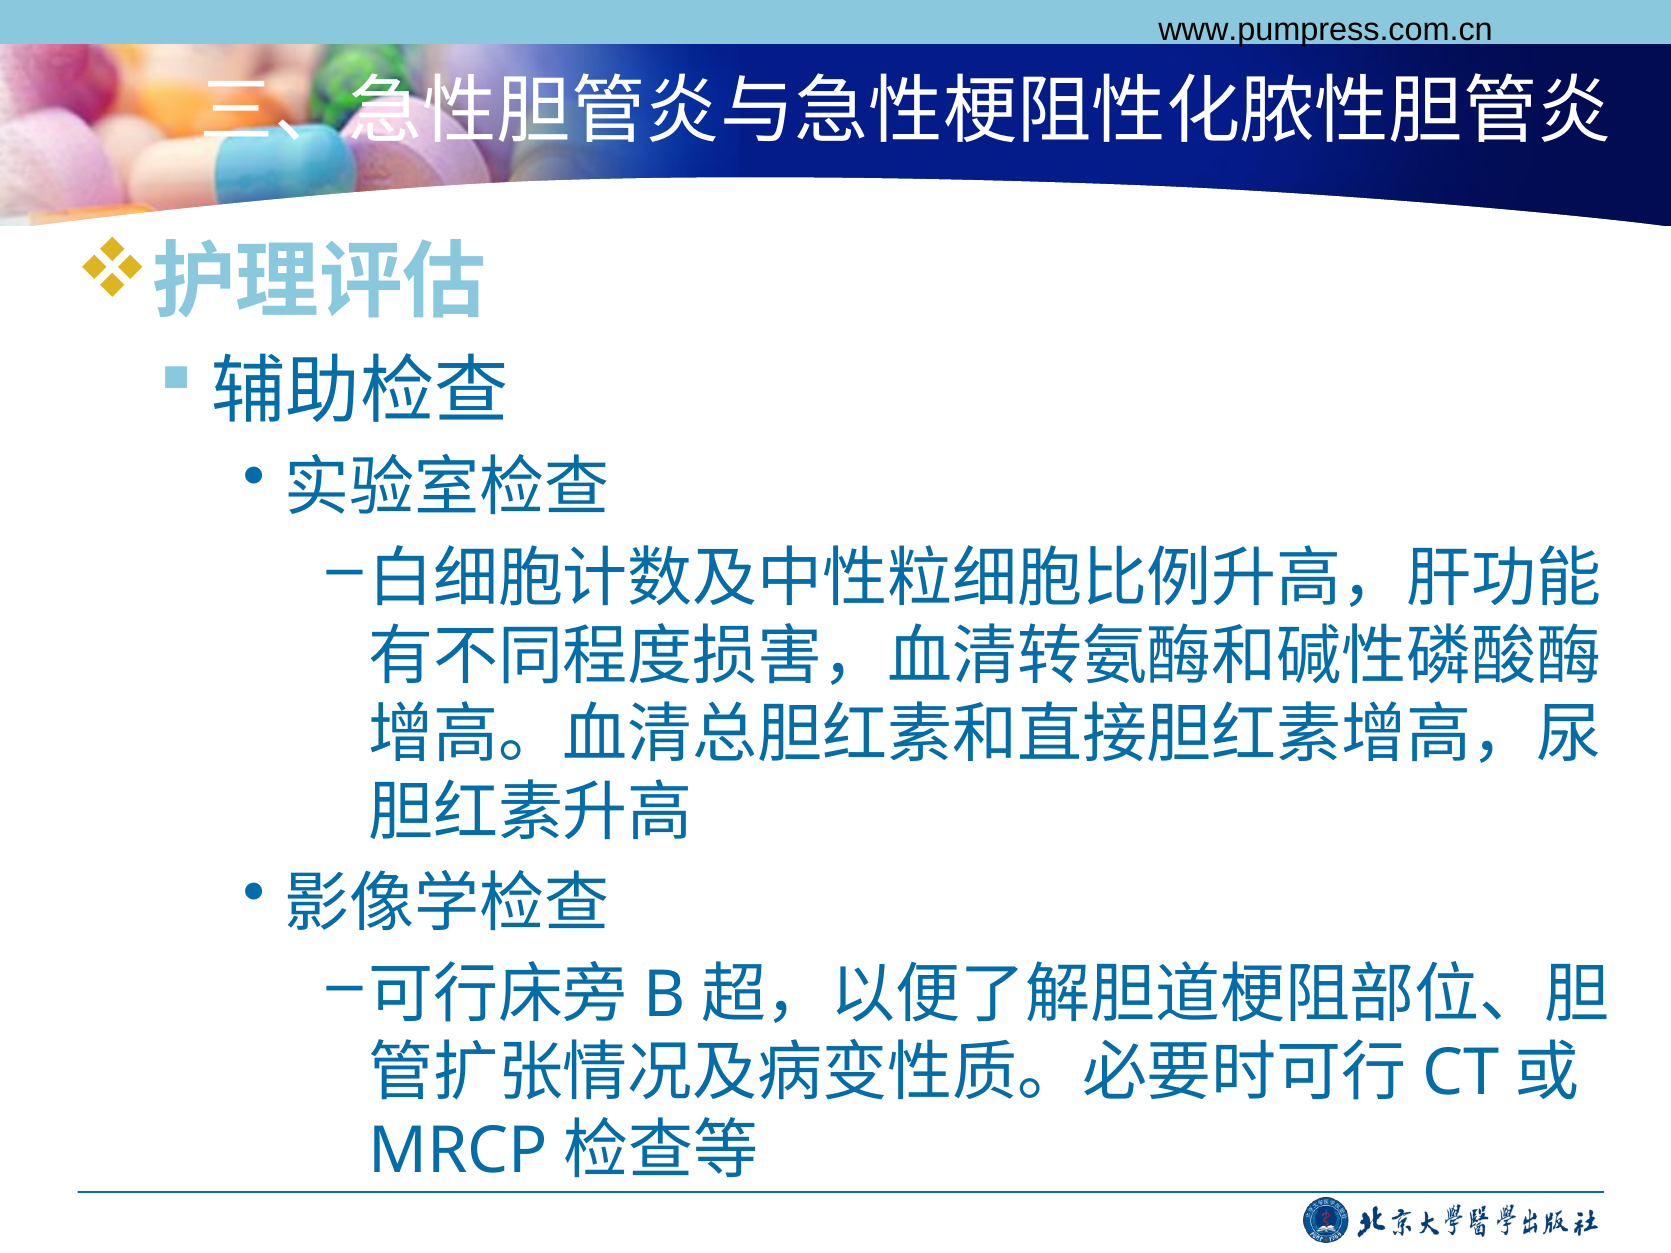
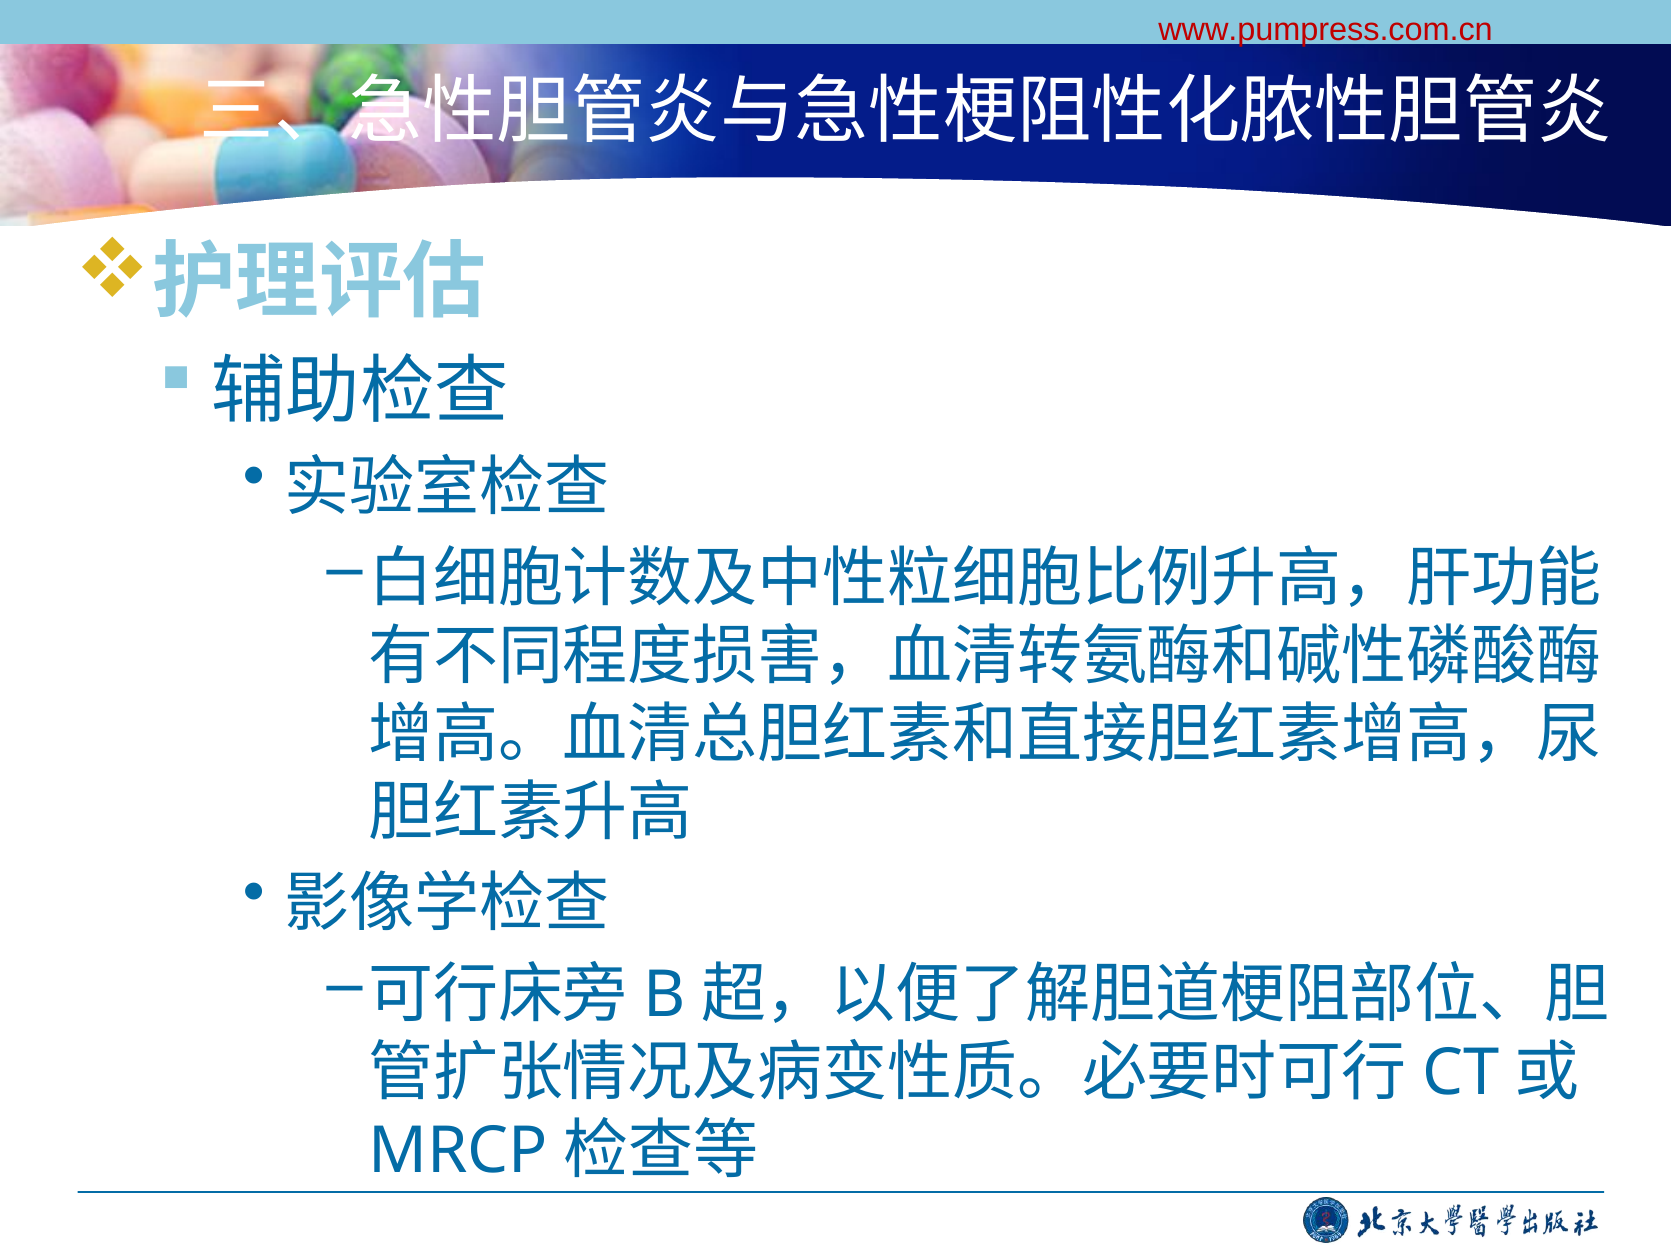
www.pumpress.com.cn colour: black -> red
